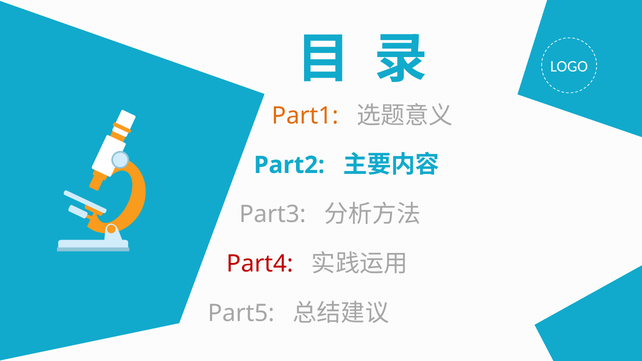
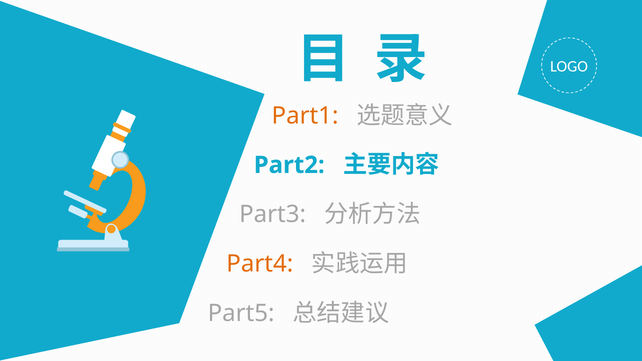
Part4 colour: red -> orange
